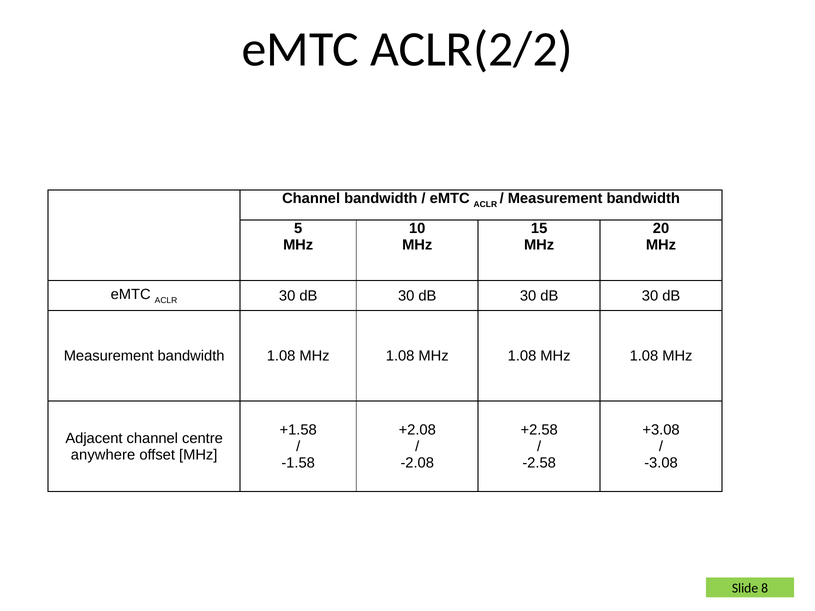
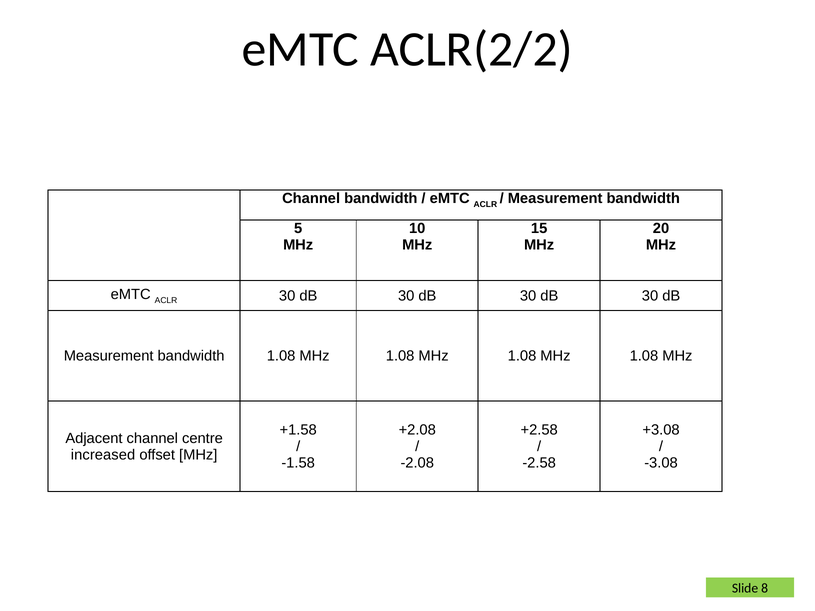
anywhere: anywhere -> increased
